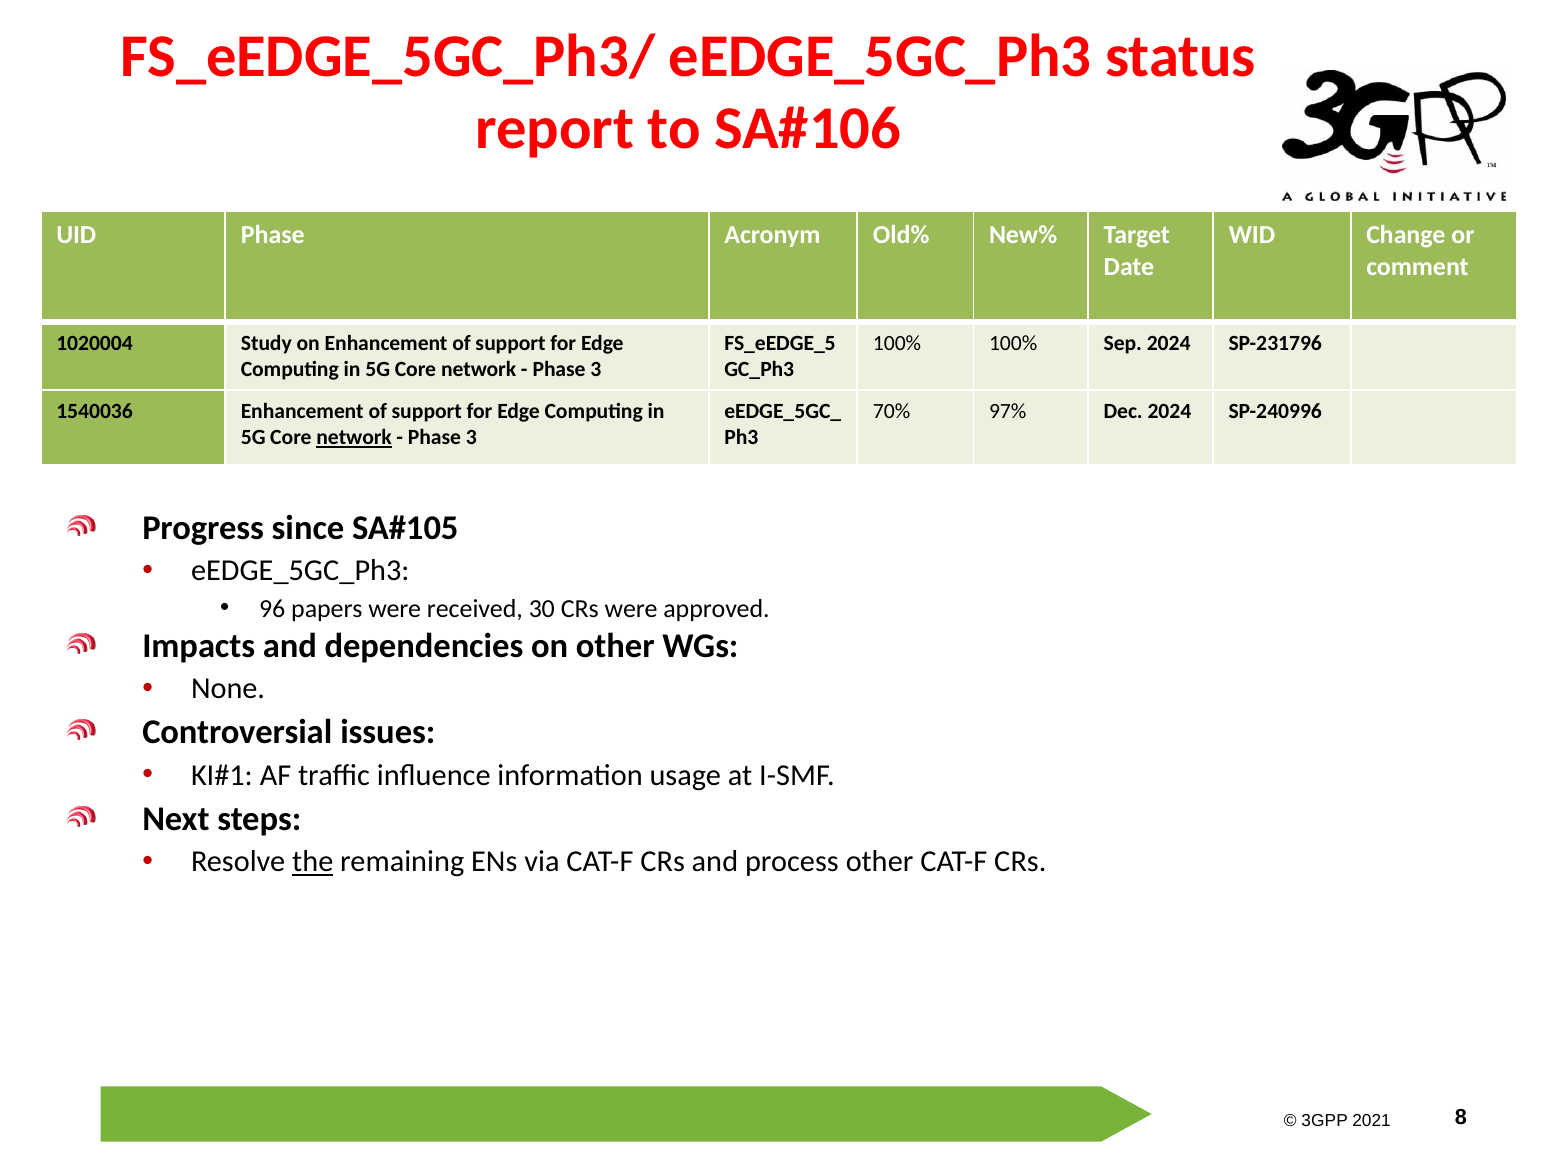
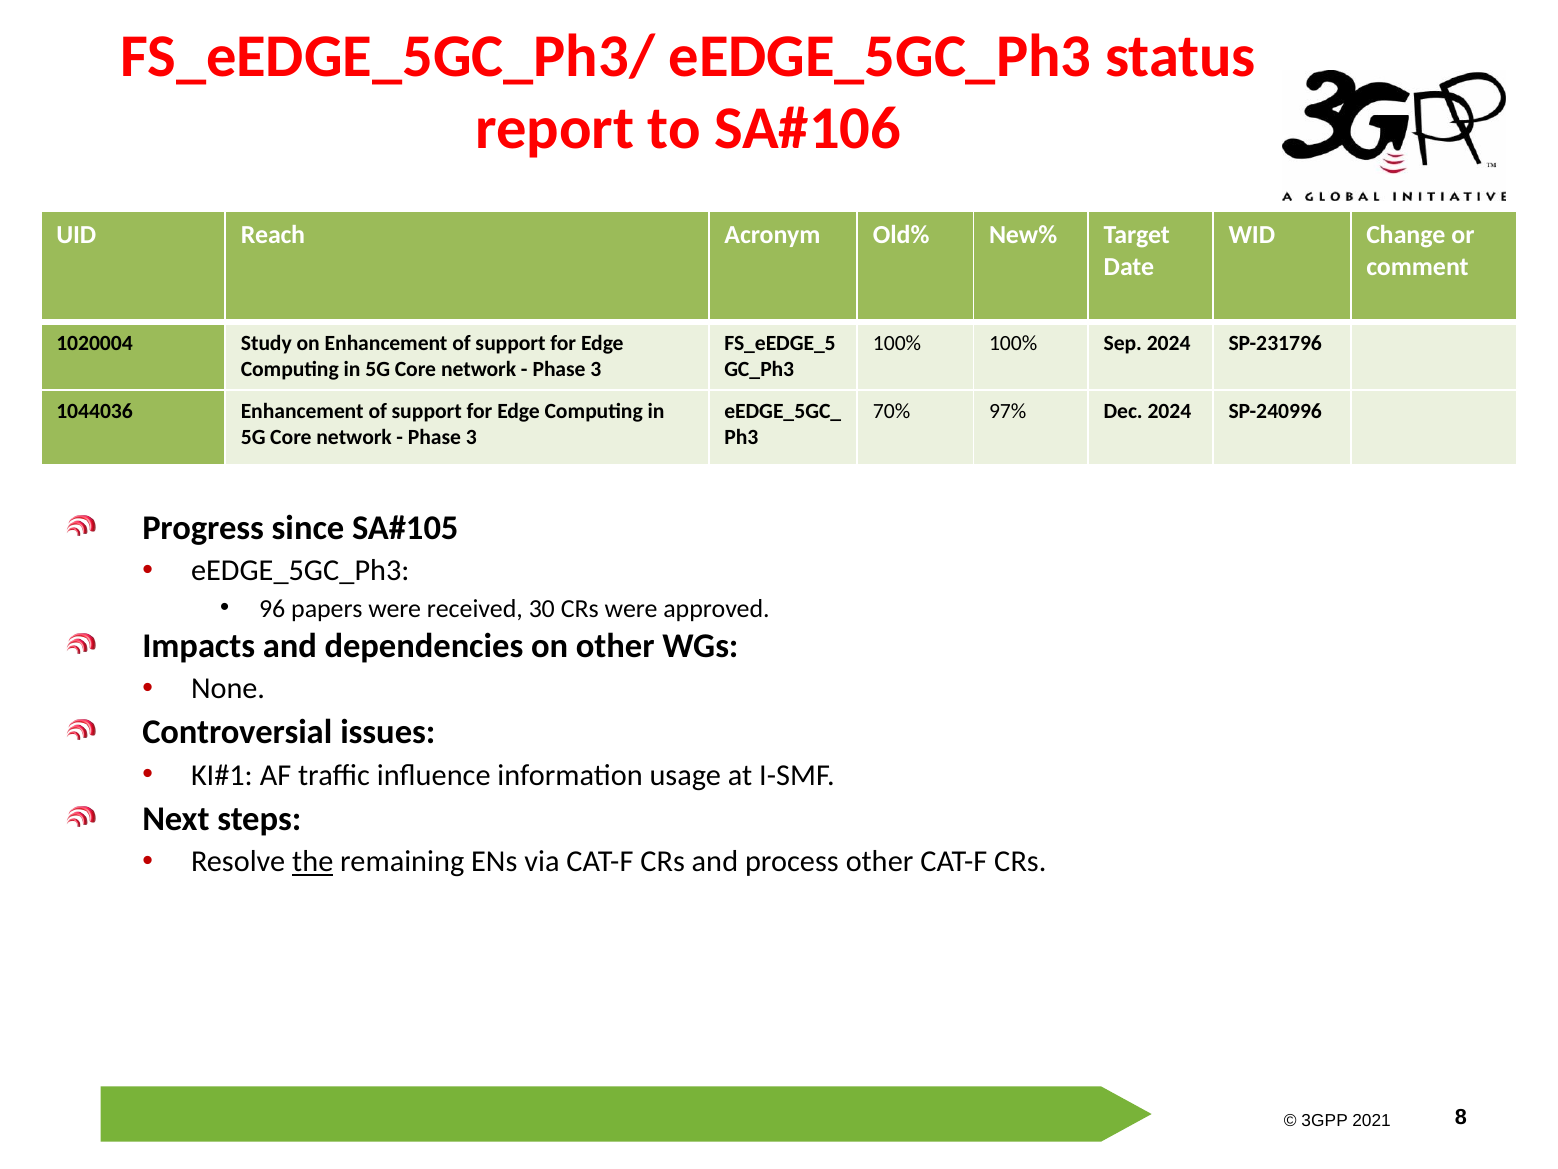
UID Phase: Phase -> Reach
1540036: 1540036 -> 1044036
network at (354, 437) underline: present -> none
